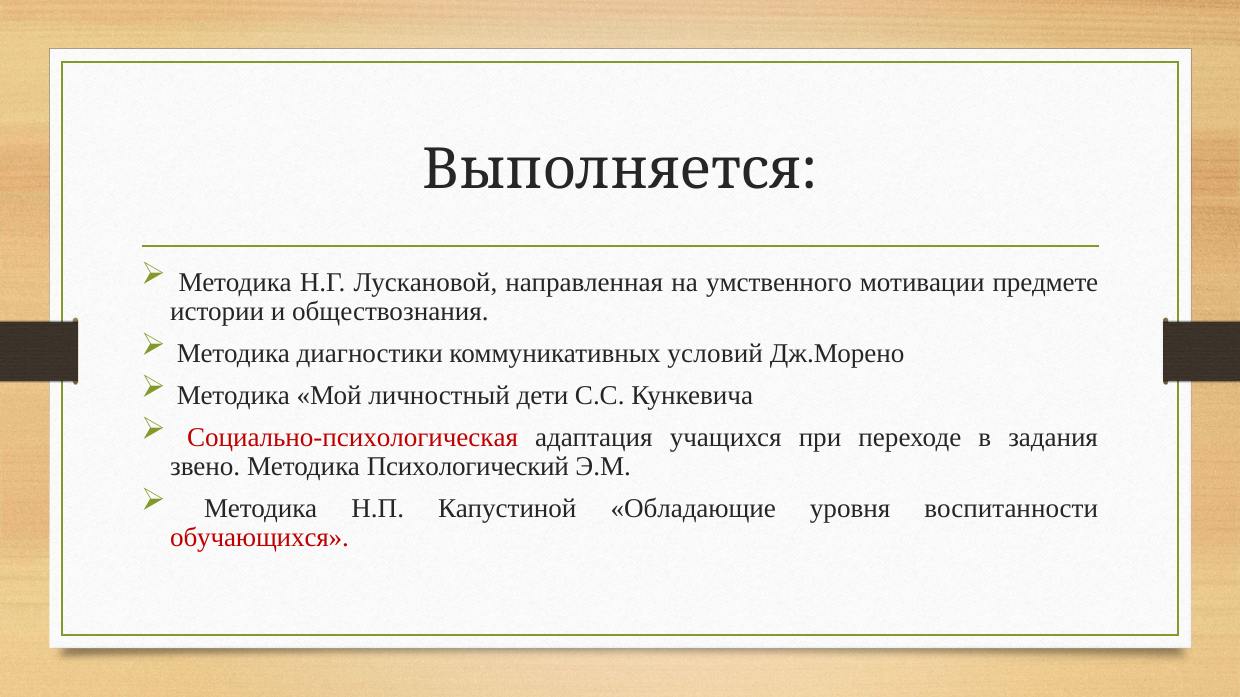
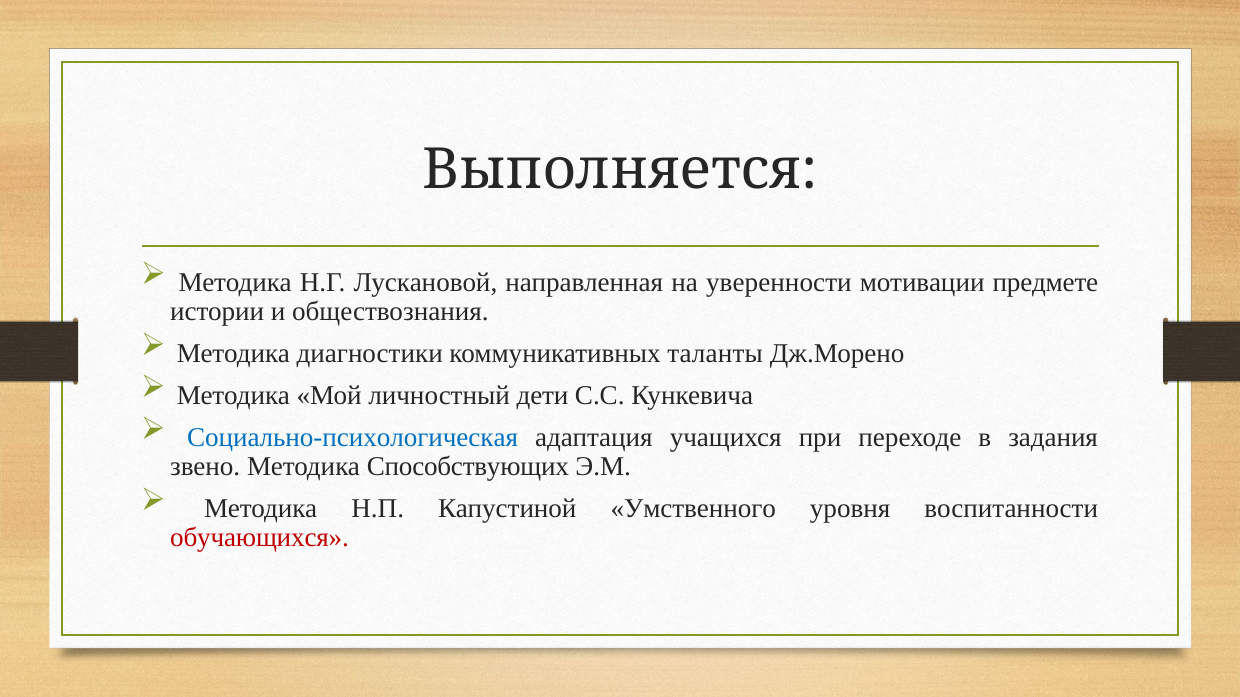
умственного: умственного -> уверенности
условий: условий -> таланты
Социально-психологическая colour: red -> blue
Психологический: Психологический -> Способствующих
Обладающие: Обладающие -> Умственного
